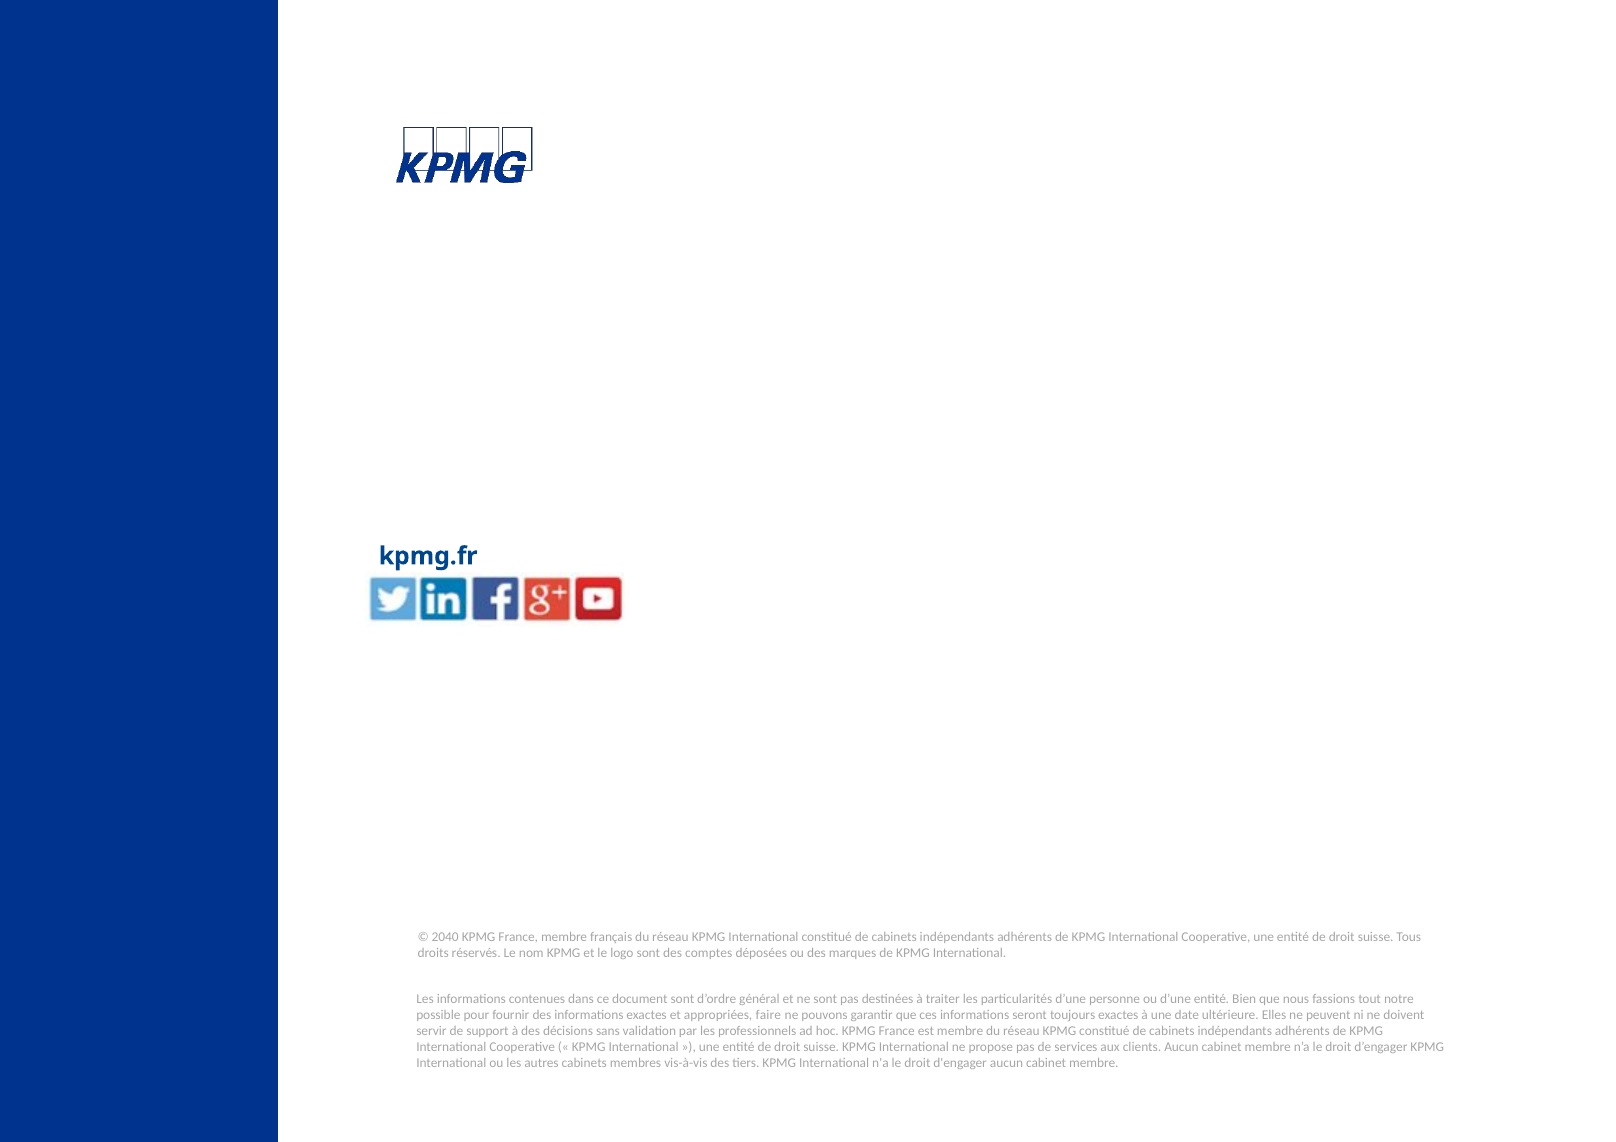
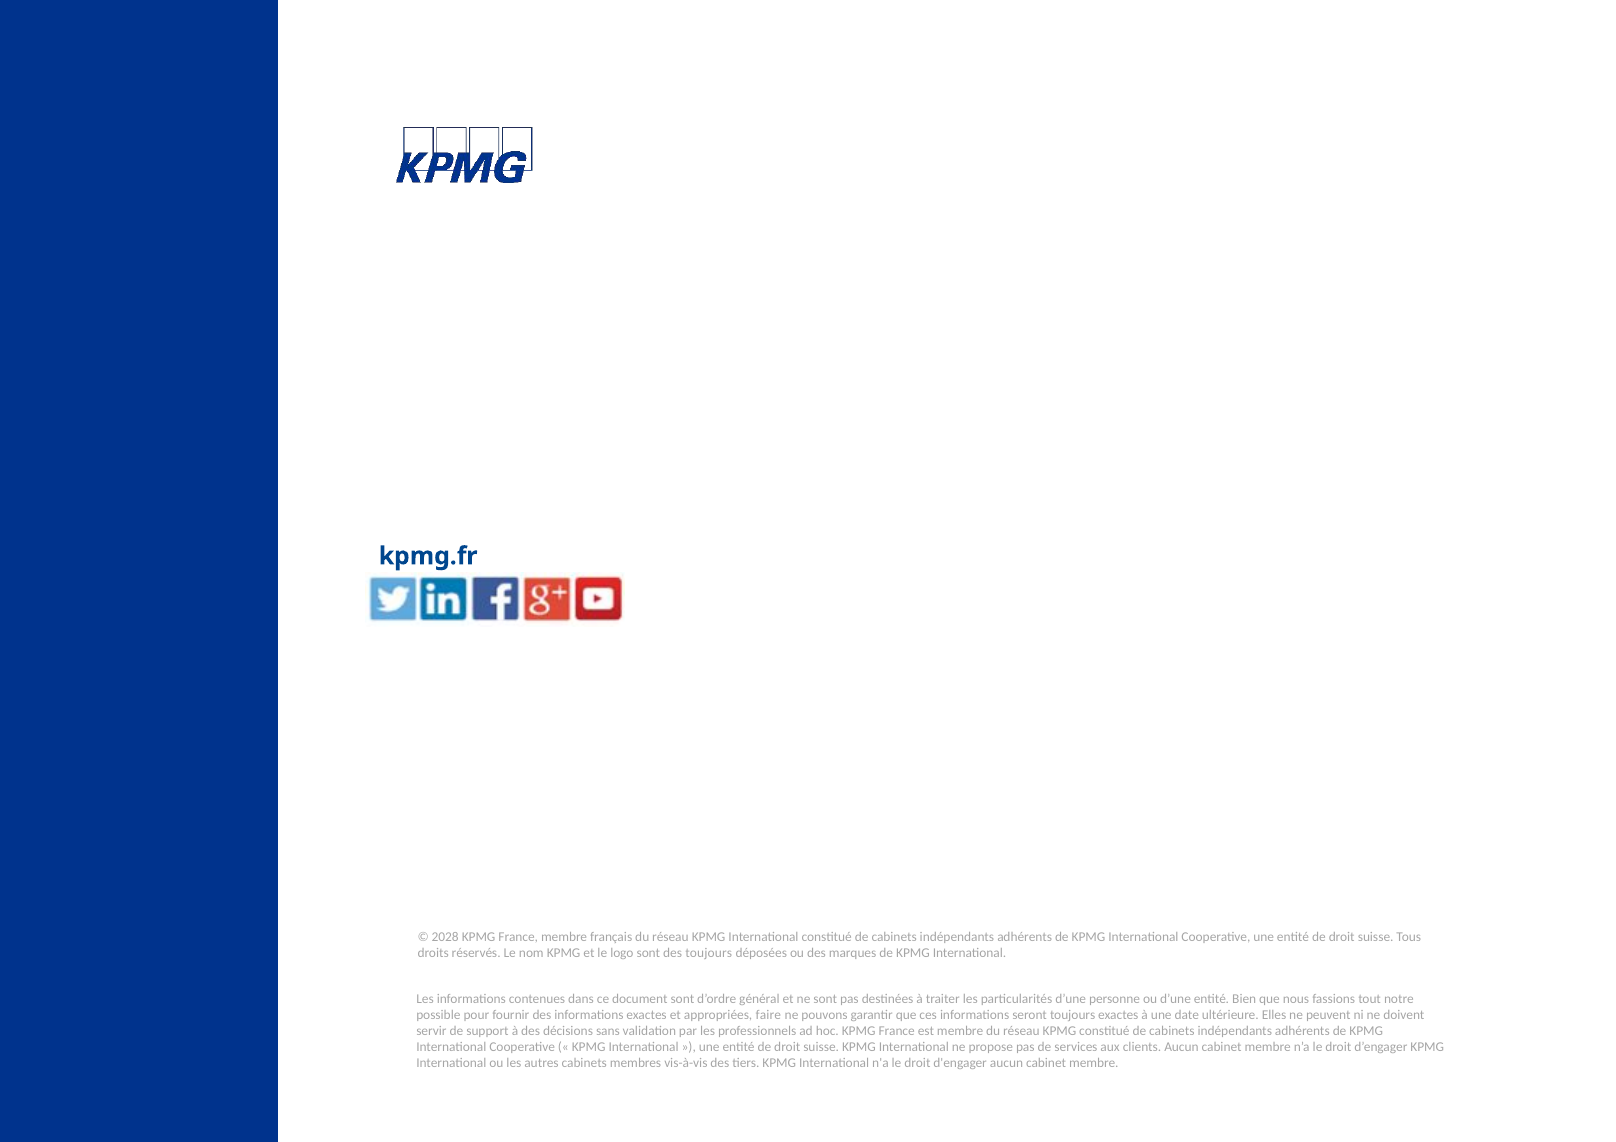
2040: 2040 -> 2028
des comptes: comptes -> toujours
